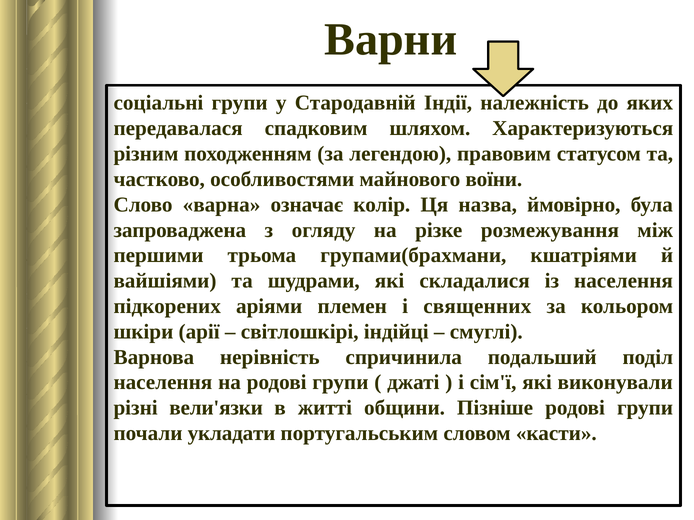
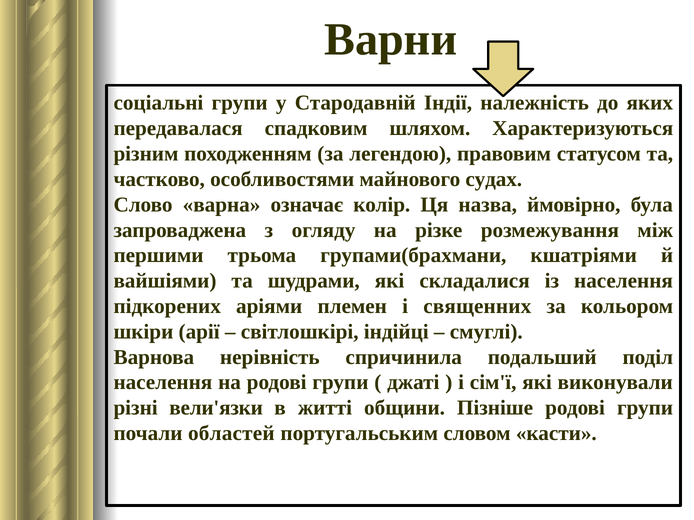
воїни: воїни -> судах
укладати: укладати -> областей
